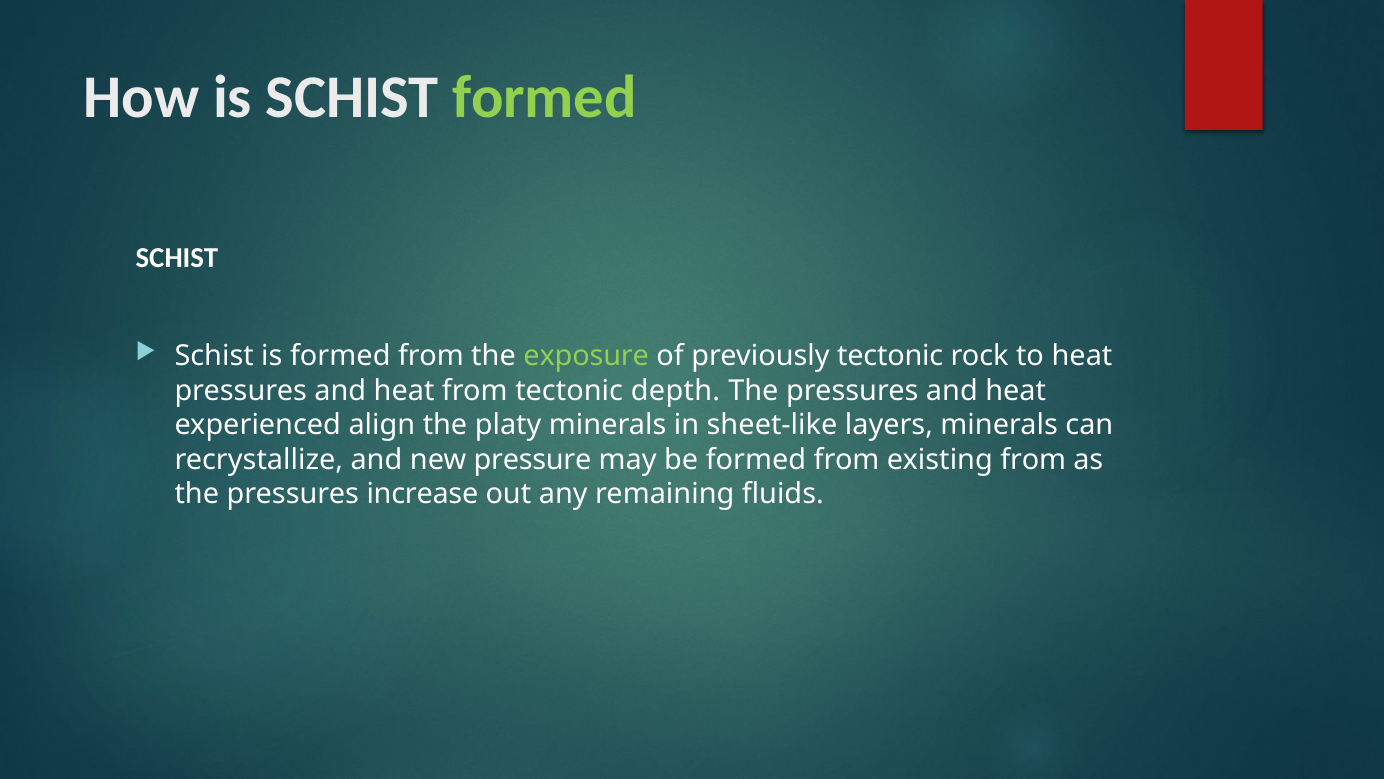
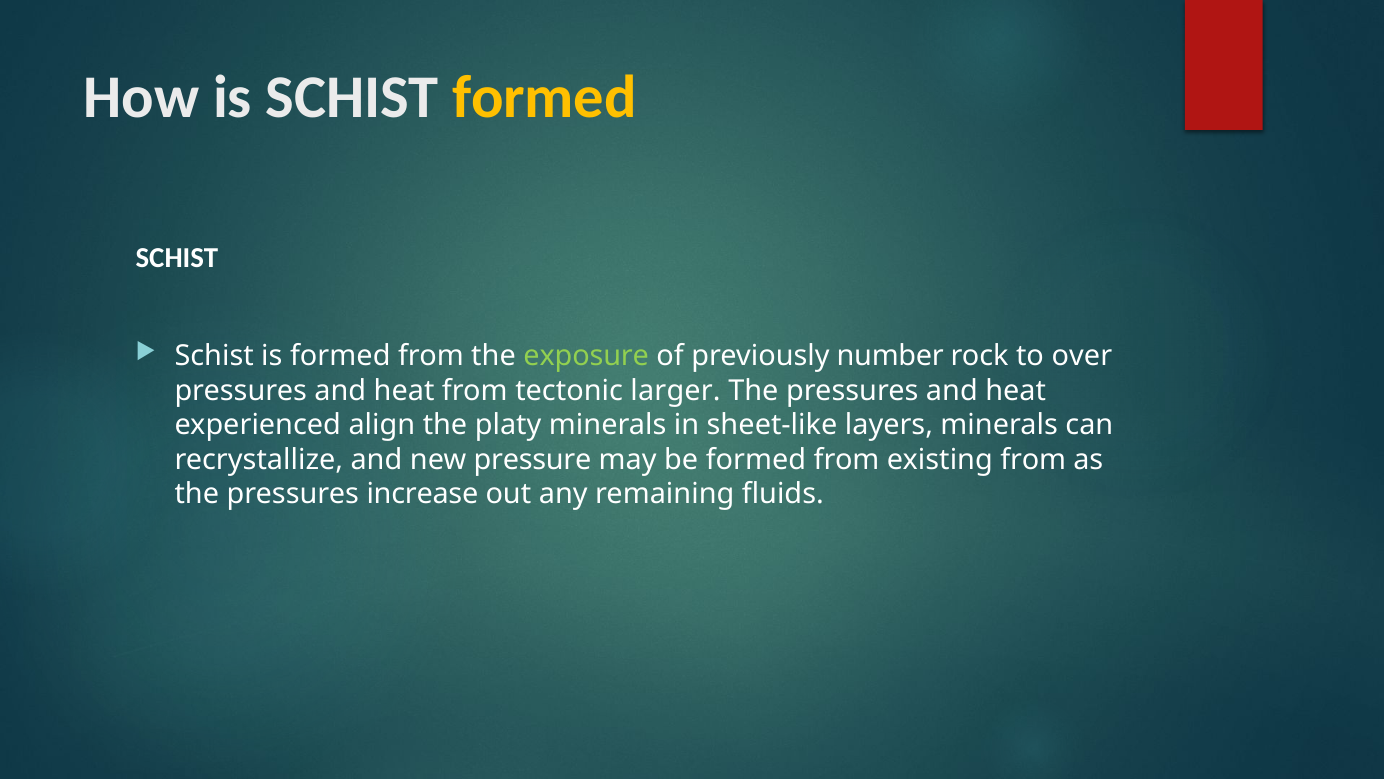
formed at (544, 97) colour: light green -> yellow
previously tectonic: tectonic -> number
to heat: heat -> over
depth: depth -> larger
